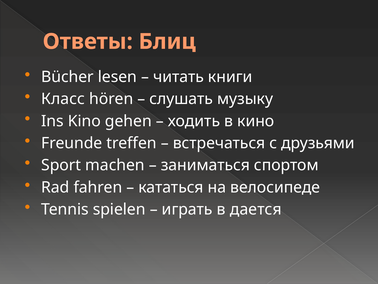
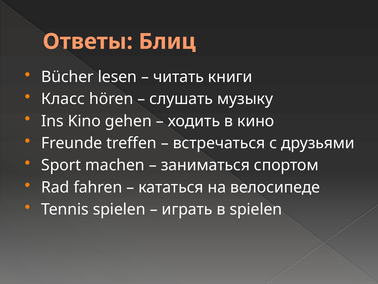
в дается: дается -> spielen
